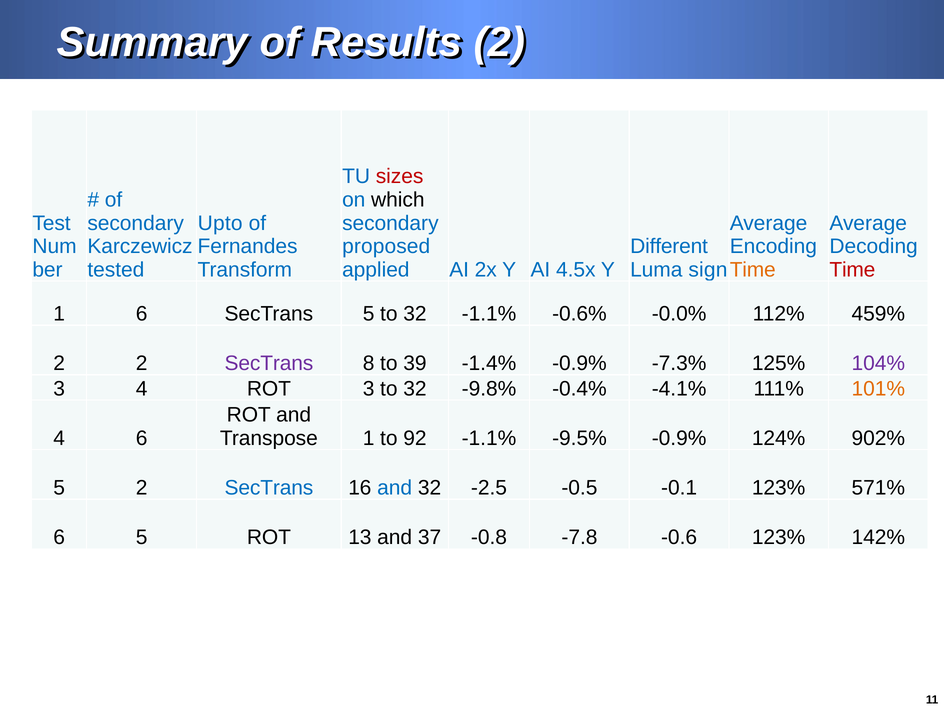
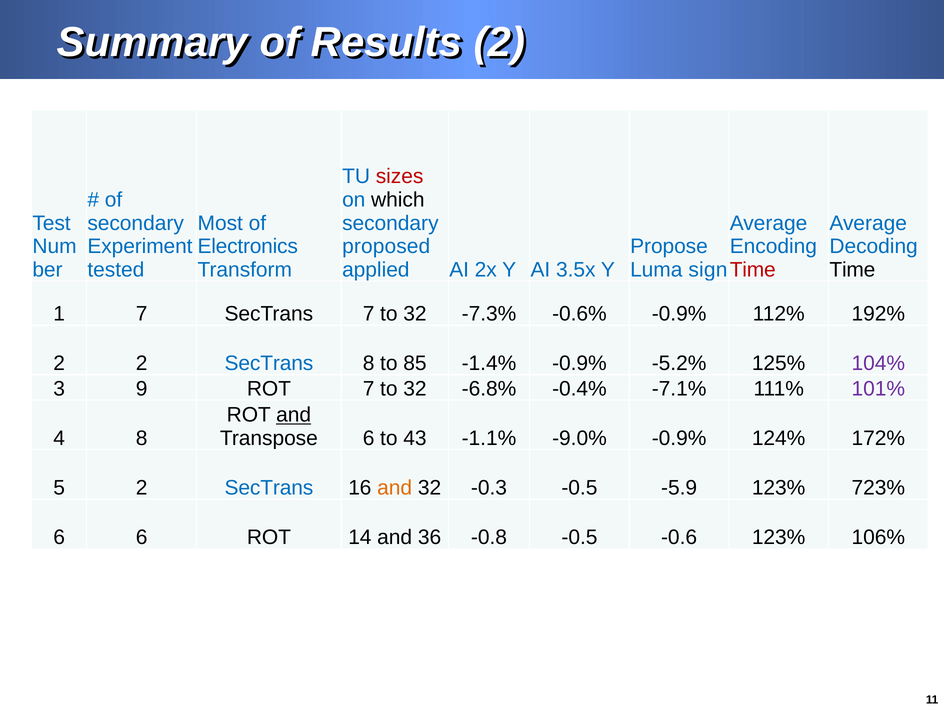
Upto: Upto -> Most
Karczewicz: Karczewicz -> Experiment
Fernandes: Fernandes -> Electronics
Different: Different -> Propose
4.5x: 4.5x -> 3.5x
Time at (753, 270) colour: orange -> red
Time at (852, 270) colour: red -> black
1 6: 6 -> 7
SecTrans 5: 5 -> 7
32 -1.1%: -1.1% -> -7.3%
-0.6% -0.0%: -0.0% -> -0.9%
459%: 459% -> 192%
SecTrans at (269, 363) colour: purple -> blue
39: 39 -> 85
-7.3%: -7.3% -> -5.2%
3 4: 4 -> 9
ROT 3: 3 -> 7
-9.8%: -9.8% -> -6.8%
-4.1%: -4.1% -> -7.1%
101% colour: orange -> purple
and at (294, 415) underline: none -> present
4 6: 6 -> 8
Transpose 1: 1 -> 6
92: 92 -> 43
-9.5%: -9.5% -> -9.0%
902%: 902% -> 172%
and at (395, 488) colour: blue -> orange
-2.5: -2.5 -> -0.3
-0.1: -0.1 -> -5.9
571%: 571% -> 723%
6 5: 5 -> 6
13: 13 -> 14
37: 37 -> 36
-0.8 -7.8: -7.8 -> -0.5
142%: 142% -> 106%
